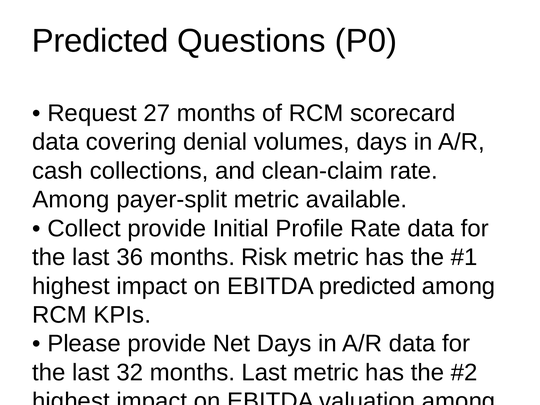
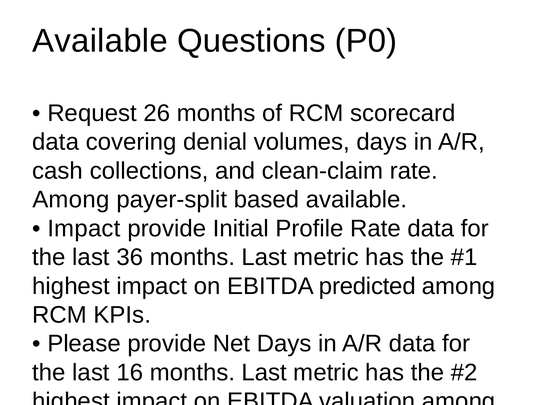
Predicted at (100, 41): Predicted -> Available
27: 27 -> 26
payer-split metric: metric -> based
Collect at (84, 228): Collect -> Impact
36 months Risk: Risk -> Last
32: 32 -> 16
